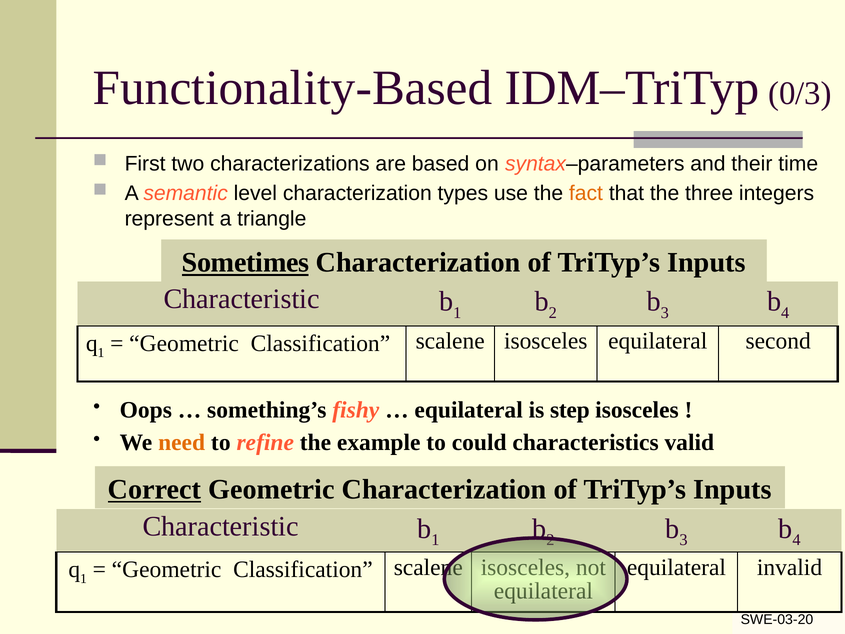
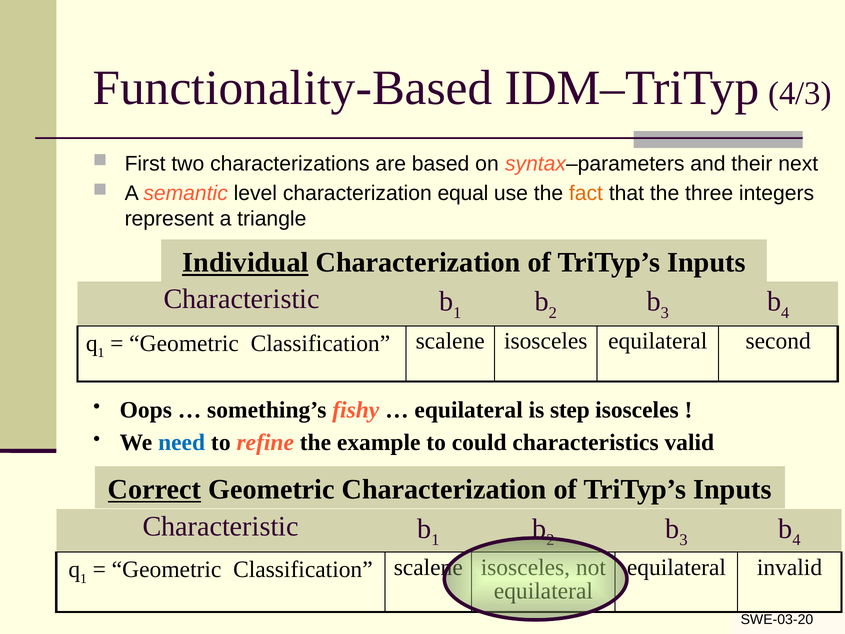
0/3: 0/3 -> 4/3
time: time -> next
types: types -> equal
Sometimes: Sometimes -> Individual
need colour: orange -> blue
